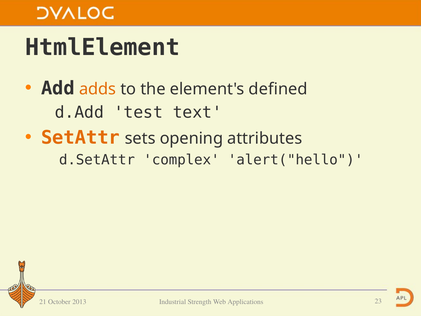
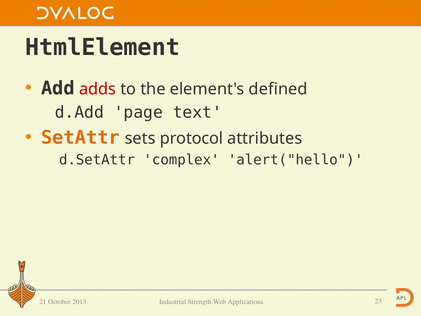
adds colour: orange -> red
test: test -> page
opening: opening -> protocol
